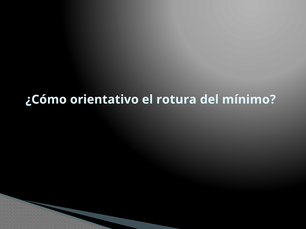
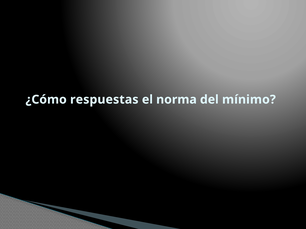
orientativo: orientativo -> respuestas
rotura: rotura -> norma
